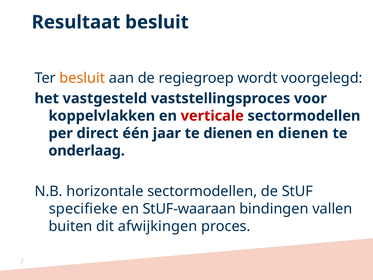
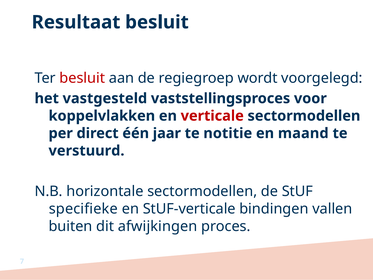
besluit at (82, 78) colour: orange -> red
te dienen: dienen -> notitie
en dienen: dienen -> maand
onderlaag: onderlaag -> verstuurd
StUF-waaraan: StUF-waaraan -> StUF-verticale
